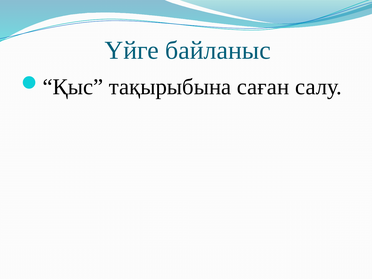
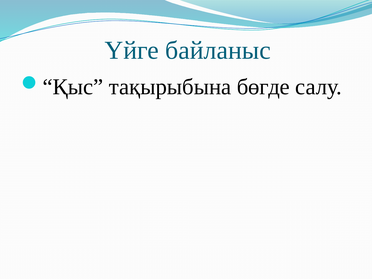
саған: саған -> бөгде
